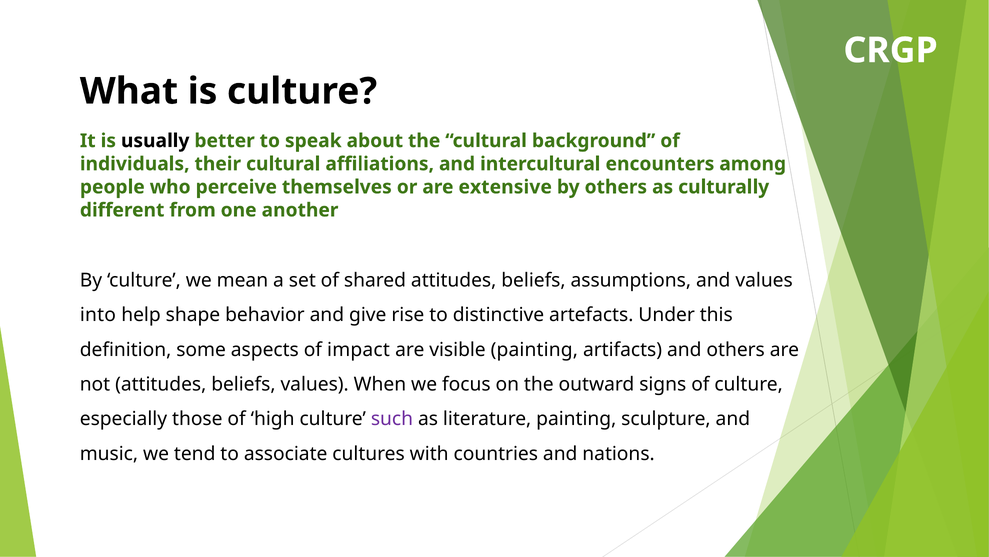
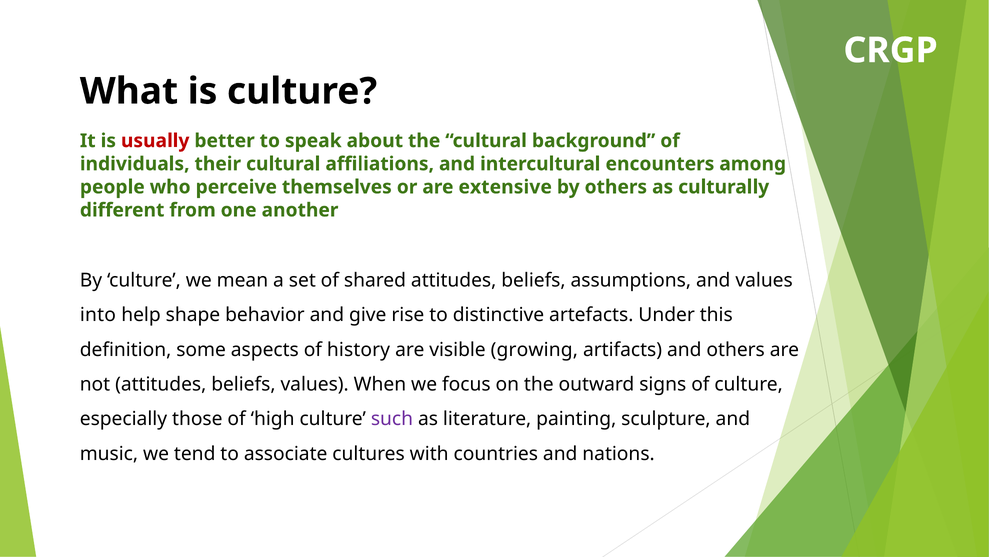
usually colour: black -> red
impact: impact -> history
visible painting: painting -> growing
